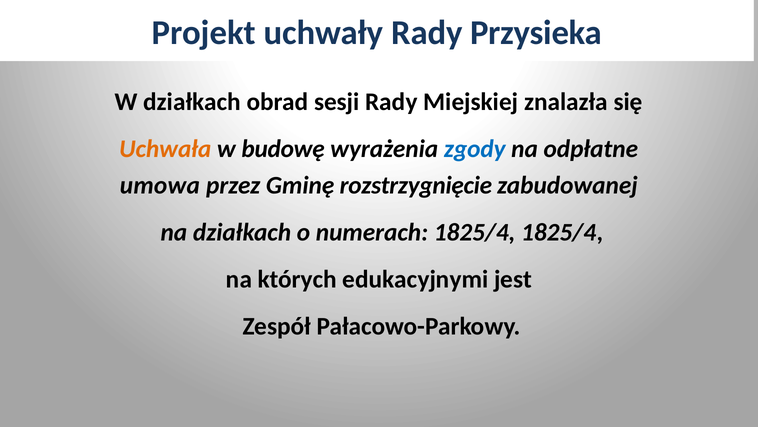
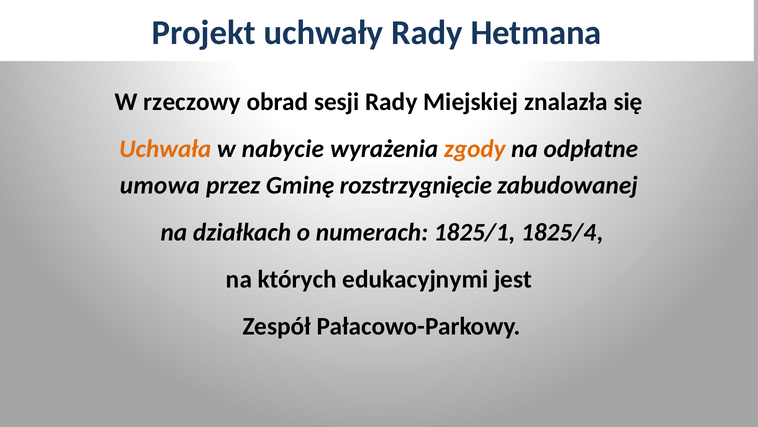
Przysieka: Przysieka -> Hetmana
W działkach: działkach -> rzeczowy
budowę: budowę -> nabycie
zgody colour: blue -> orange
numerach 1825/4: 1825/4 -> 1825/1
